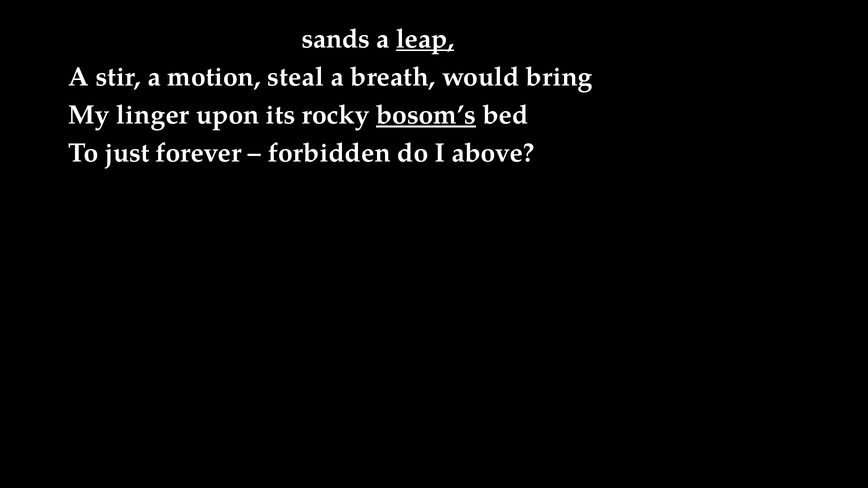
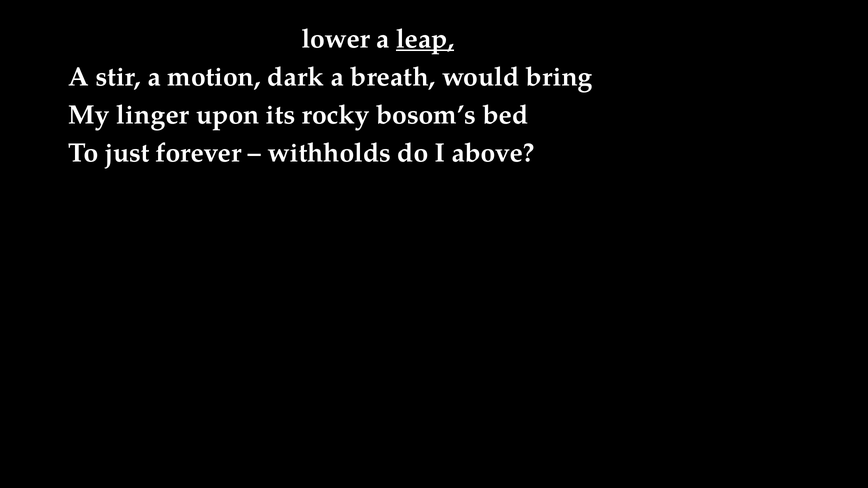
sands: sands -> lower
steal: steal -> dark
bosom’s underline: present -> none
forbidden: forbidden -> withholds
